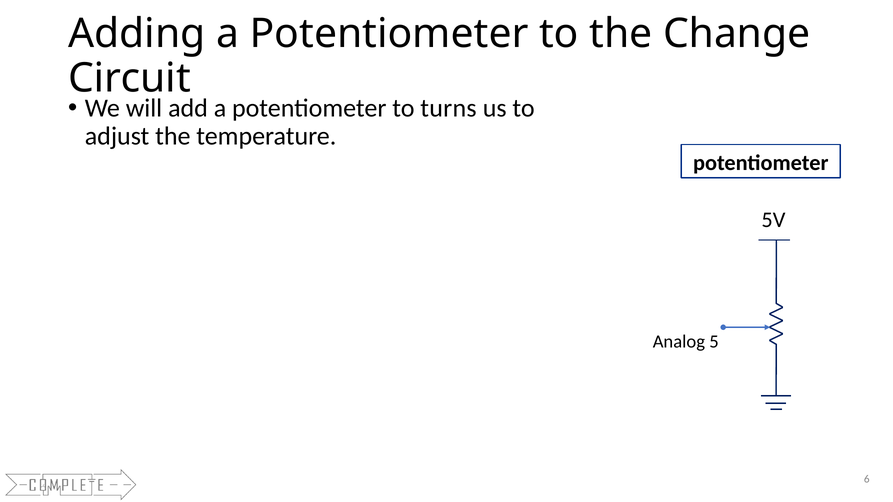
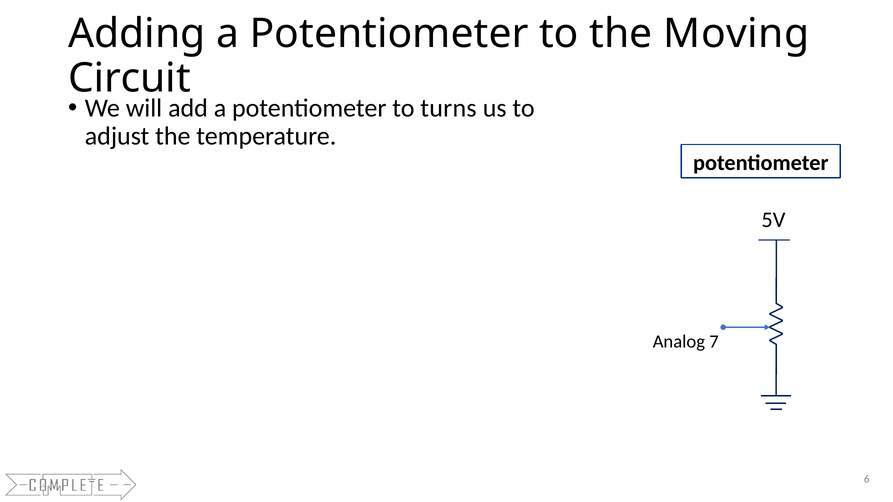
Change: Change -> Moving
5: 5 -> 7
